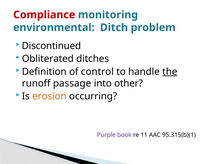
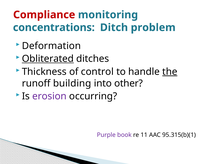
environmental: environmental -> concentrations
Discontinued: Discontinued -> Deformation
Obliterated underline: none -> present
Definition: Definition -> Thickness
passage: passage -> building
erosion colour: orange -> purple
